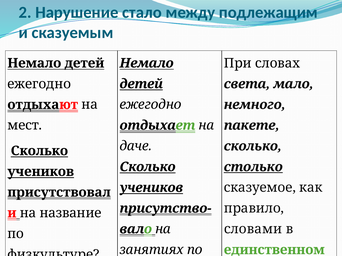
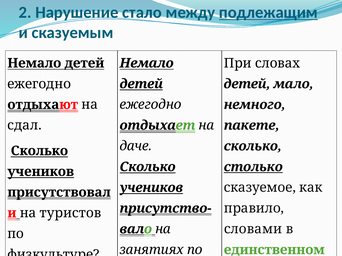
подлежащим underline: none -> present
света at (247, 84): света -> детей
мест: мест -> сдал
название: название -> туристов
